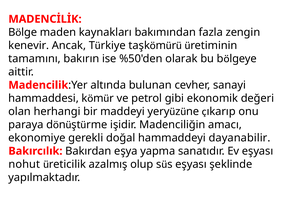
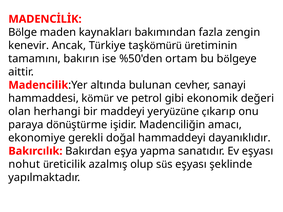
olarak: olarak -> ortam
dayanabilir: dayanabilir -> dayanıklıdır
